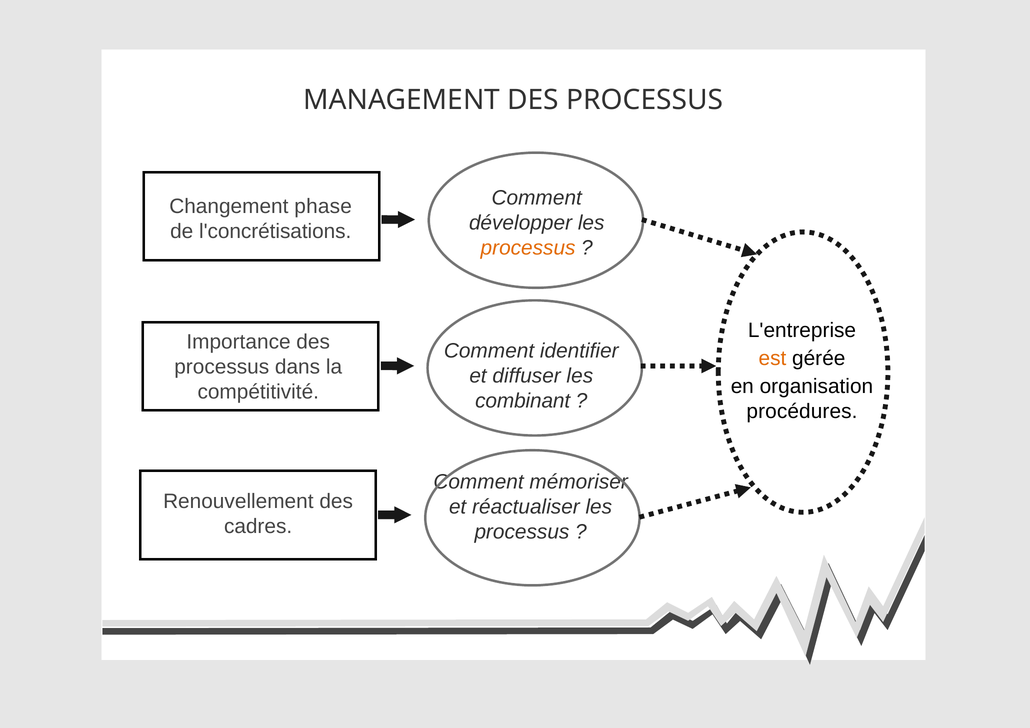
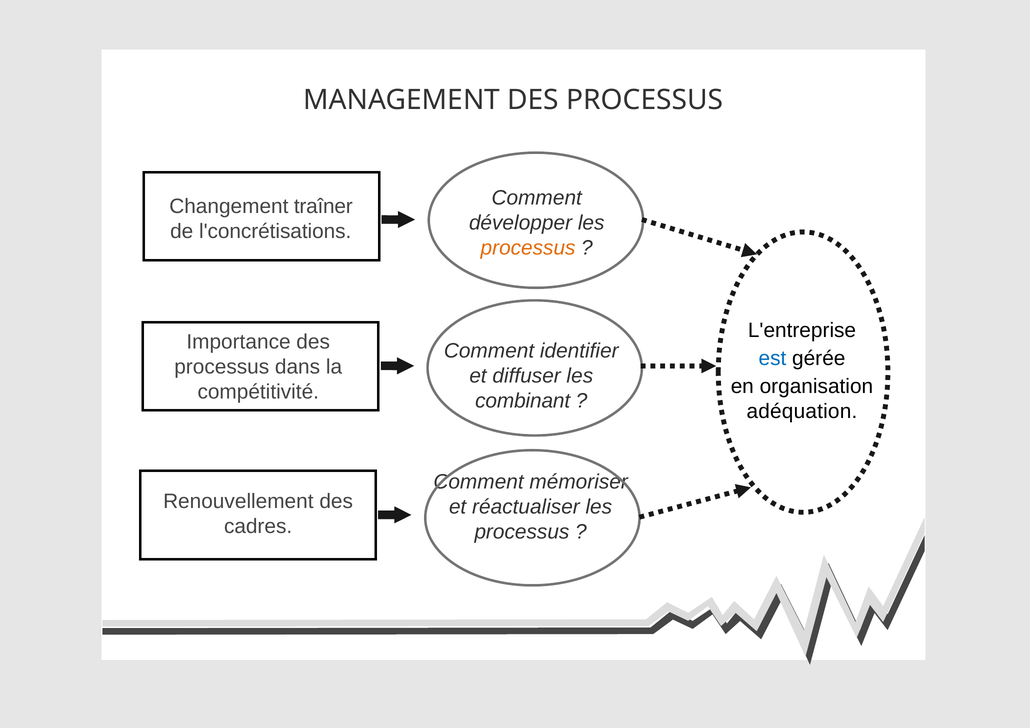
phase: phase -> traîner
est colour: orange -> blue
procédures: procédures -> adéquation
